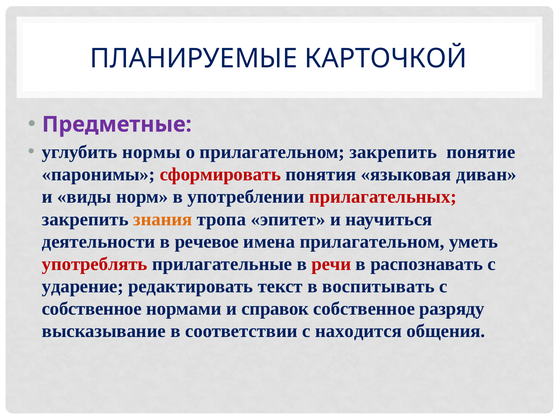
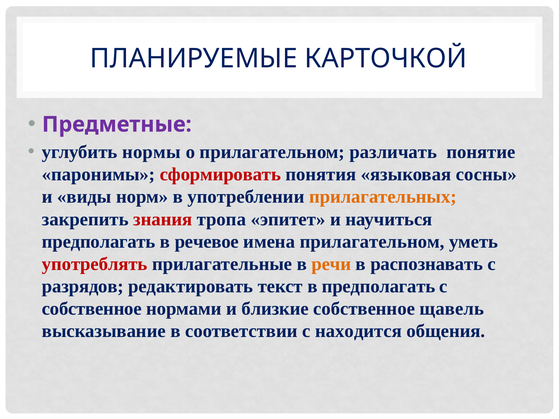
прилагательном закрепить: закрепить -> различать
диван: диван -> сосны
прилагательных colour: red -> orange
знания colour: orange -> red
деятельности at (99, 242): деятельности -> предполагать
речи colour: red -> orange
ударение: ударение -> разрядов
в воспитывать: воспитывать -> предполагать
справок: справок -> близкие
разряду: разряду -> щавель
